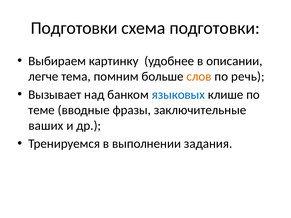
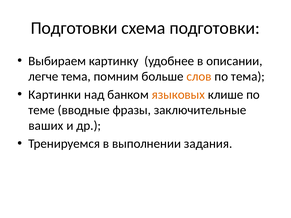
по речь: речь -> тема
Вызывает: Вызывает -> Картинки
языковых colour: blue -> orange
